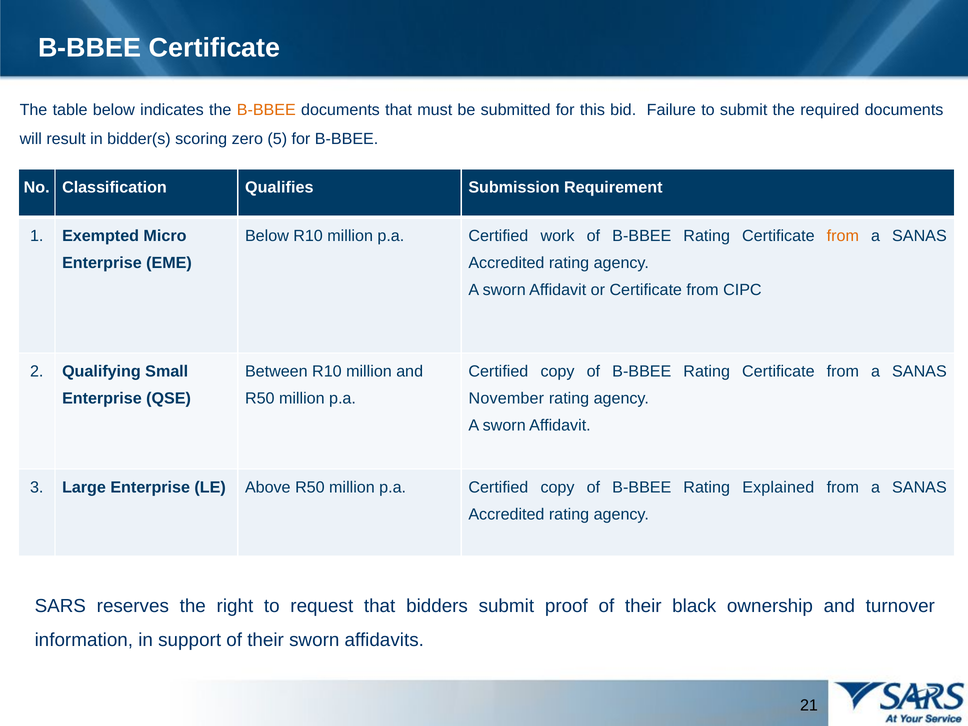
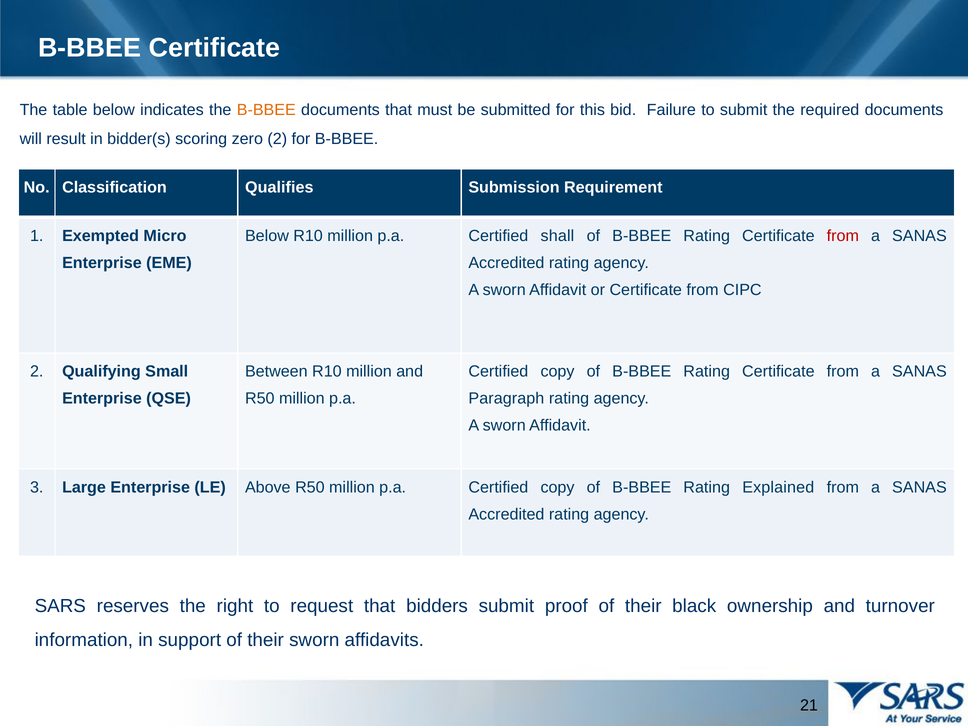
zero 5: 5 -> 2
work: work -> shall
from at (843, 236) colour: orange -> red
November: November -> Paragraph
